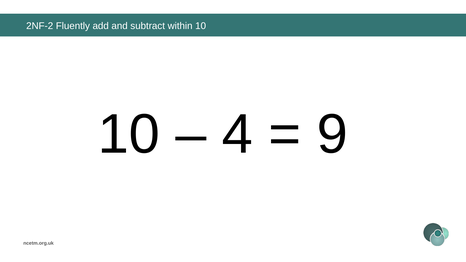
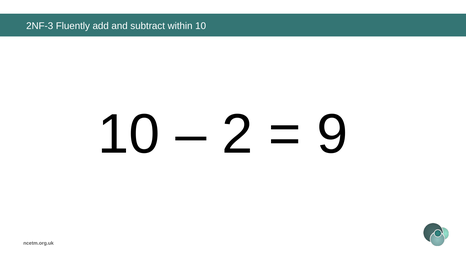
2NF-2: 2NF-2 -> 2NF-3
4: 4 -> 2
